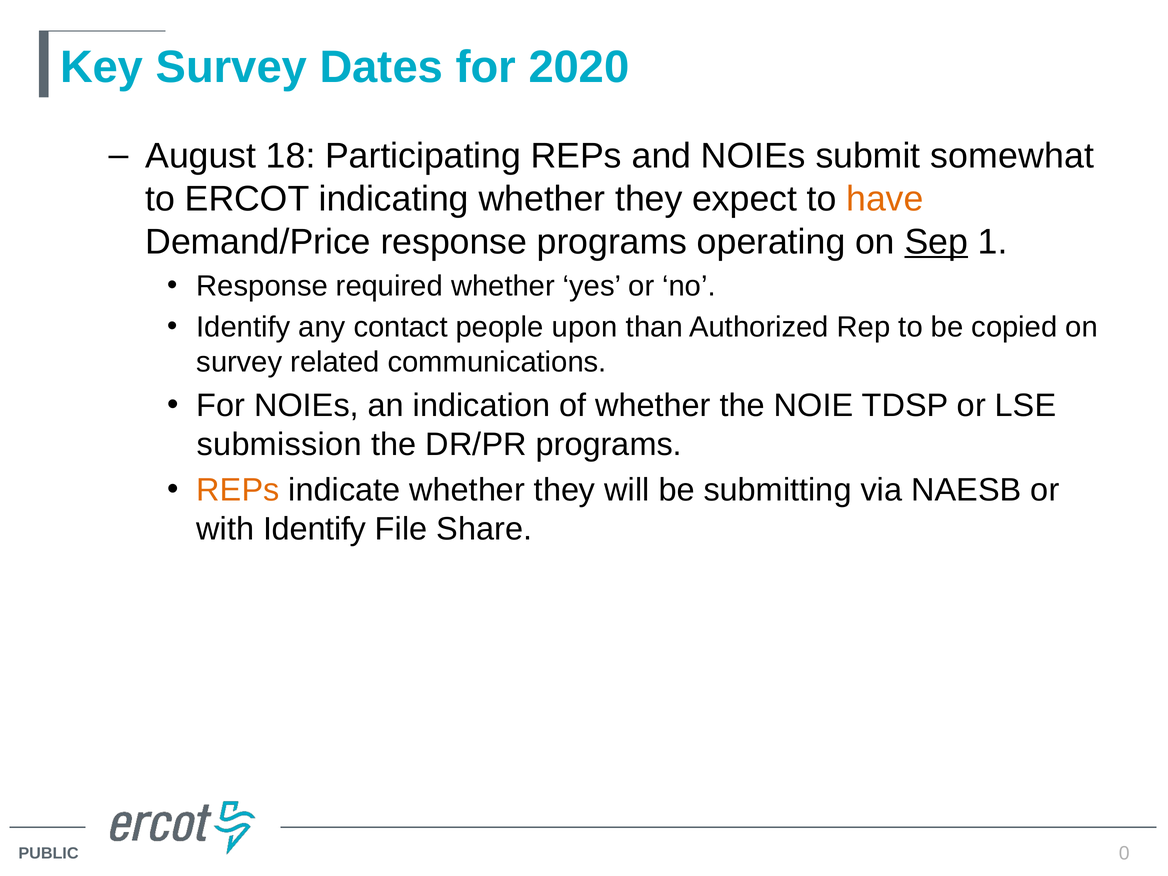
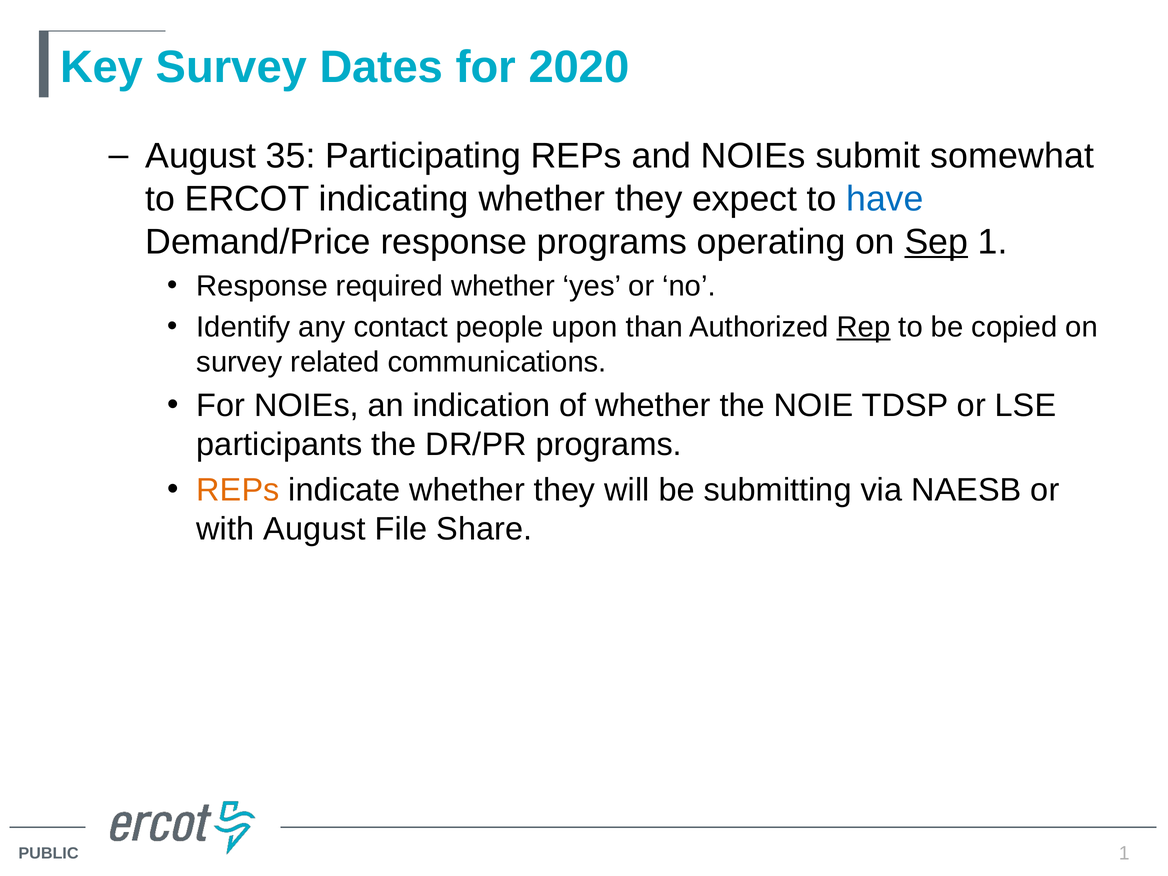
18: 18 -> 35
have colour: orange -> blue
Rep underline: none -> present
submission: submission -> participants
with Identify: Identify -> August
0 at (1124, 853): 0 -> 1
